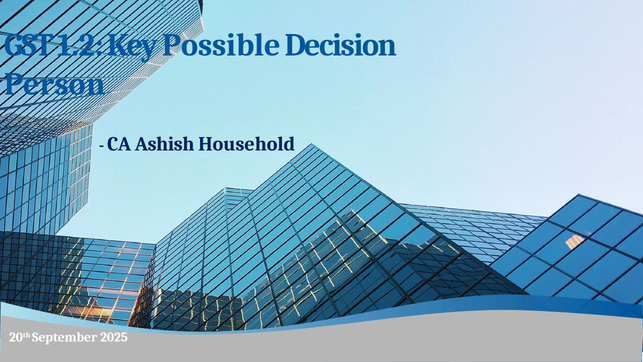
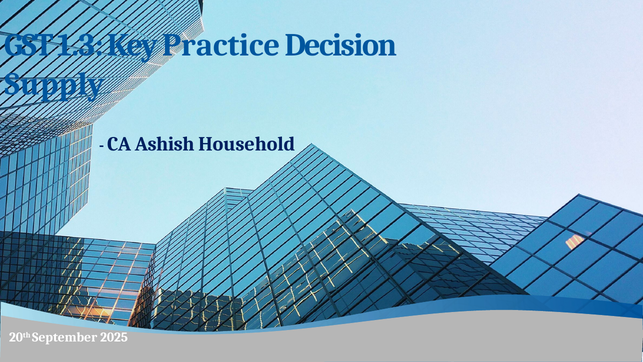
1.2: 1.2 -> 1.3
Possible: Possible -> Practice
Person: Person -> Supply
